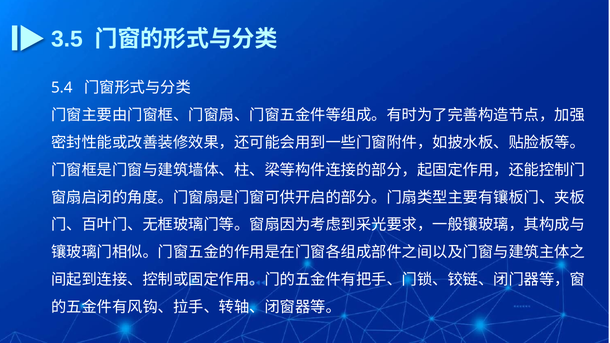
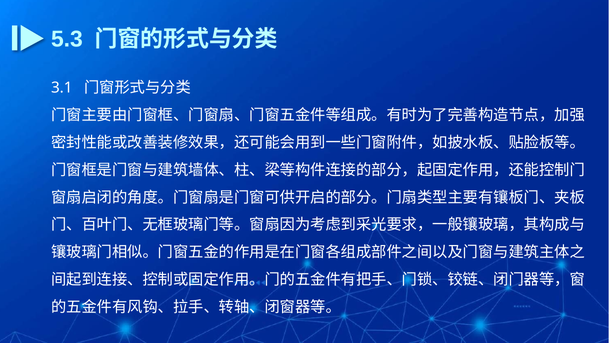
3.5: 3.5 -> 5.3
5.4: 5.4 -> 3.1
